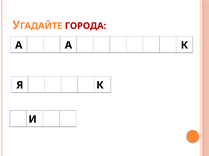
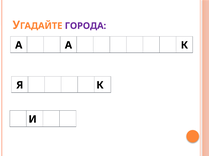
ГОРОДА colour: red -> purple
